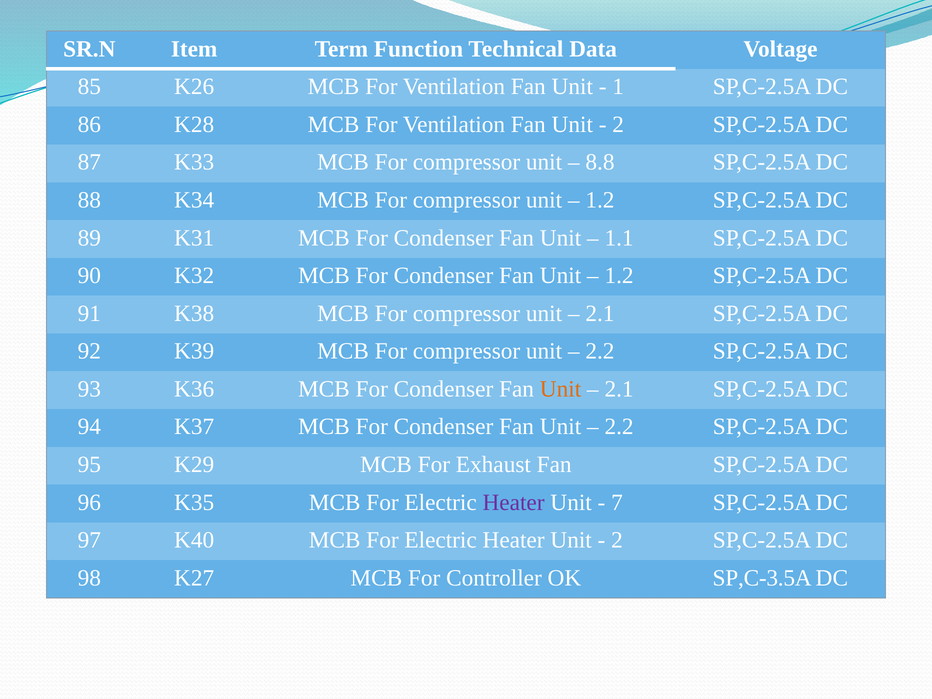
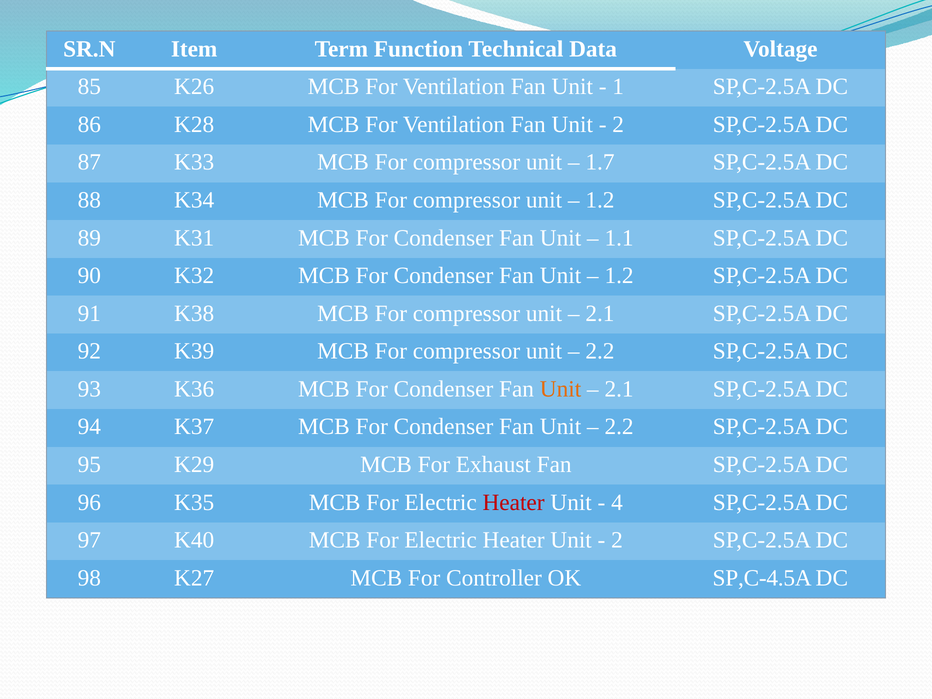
8.8: 8.8 -> 1.7
Heater at (514, 502) colour: purple -> red
7: 7 -> 4
SP,C-3.5A: SP,C-3.5A -> SP,C-4.5A
